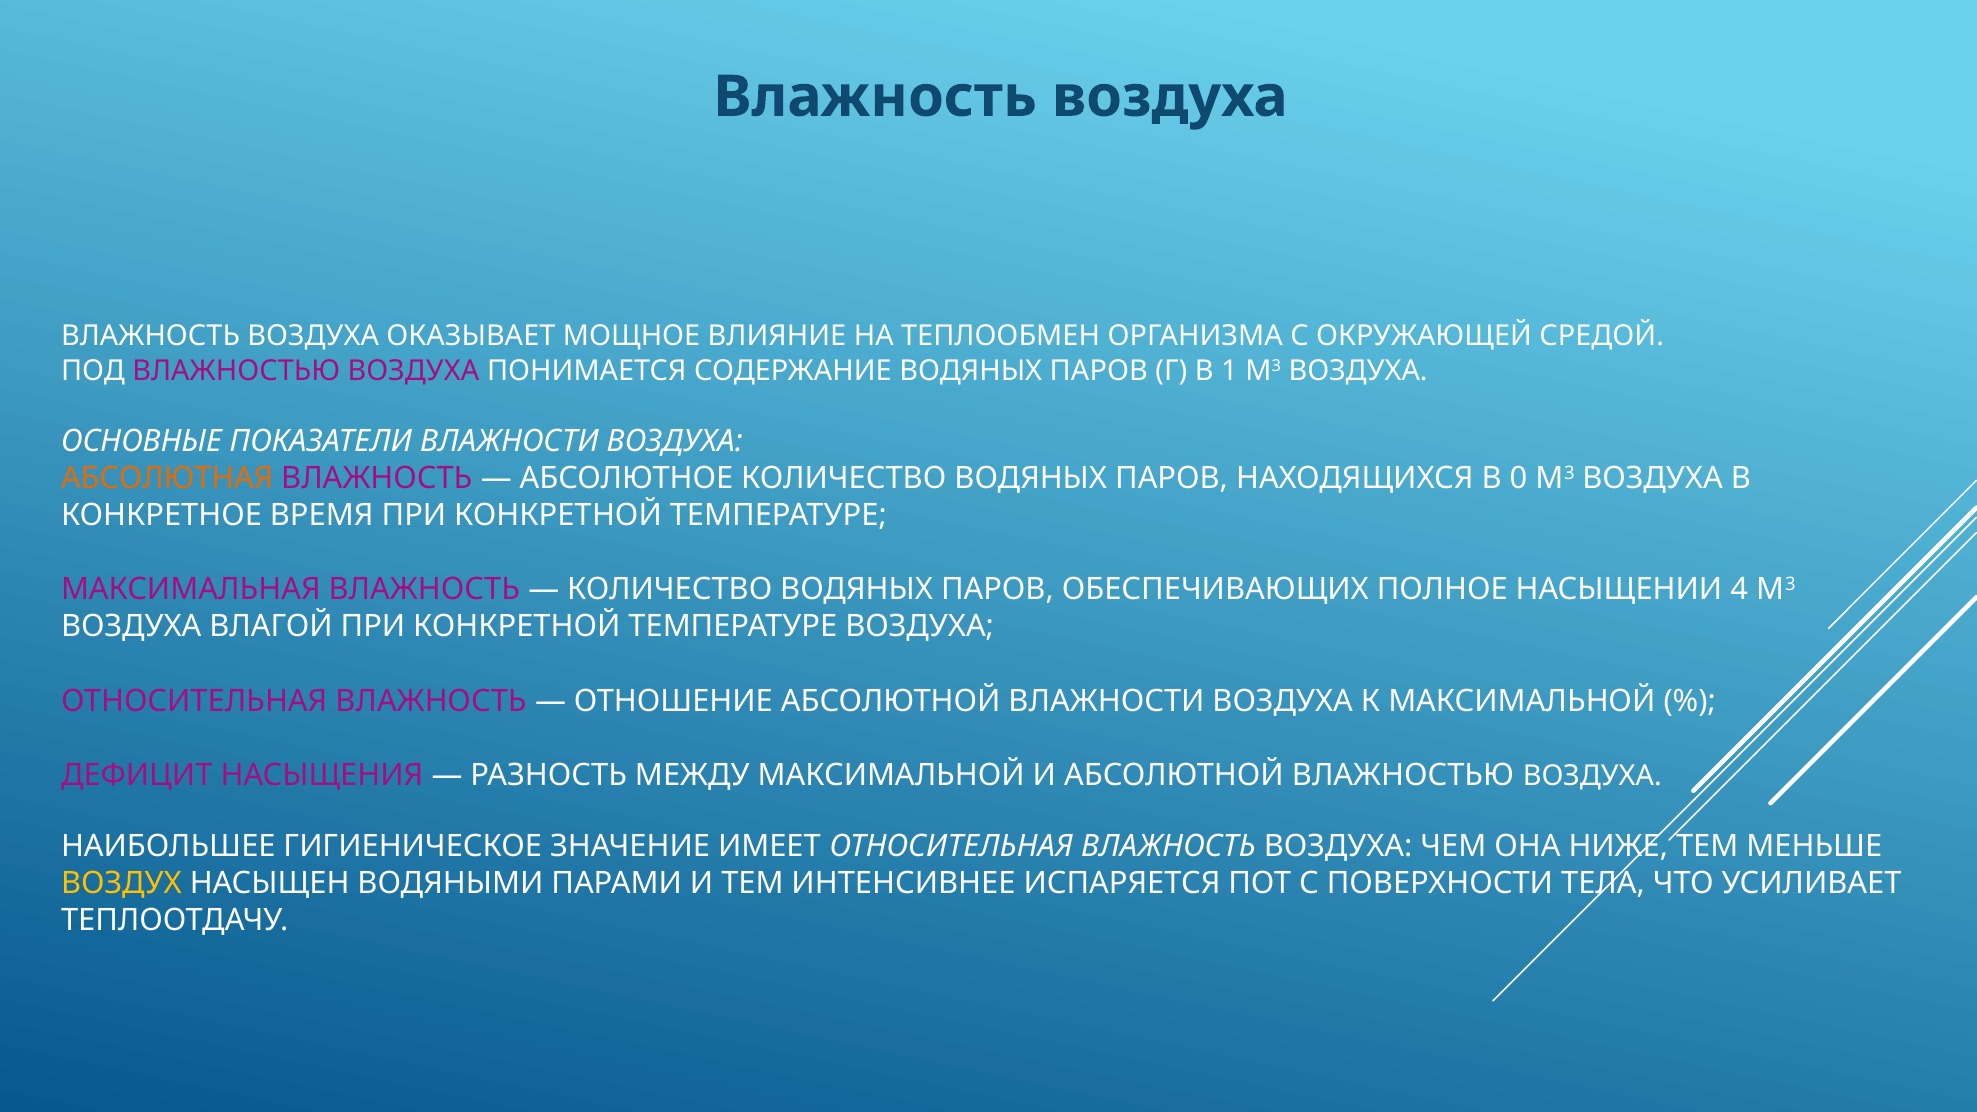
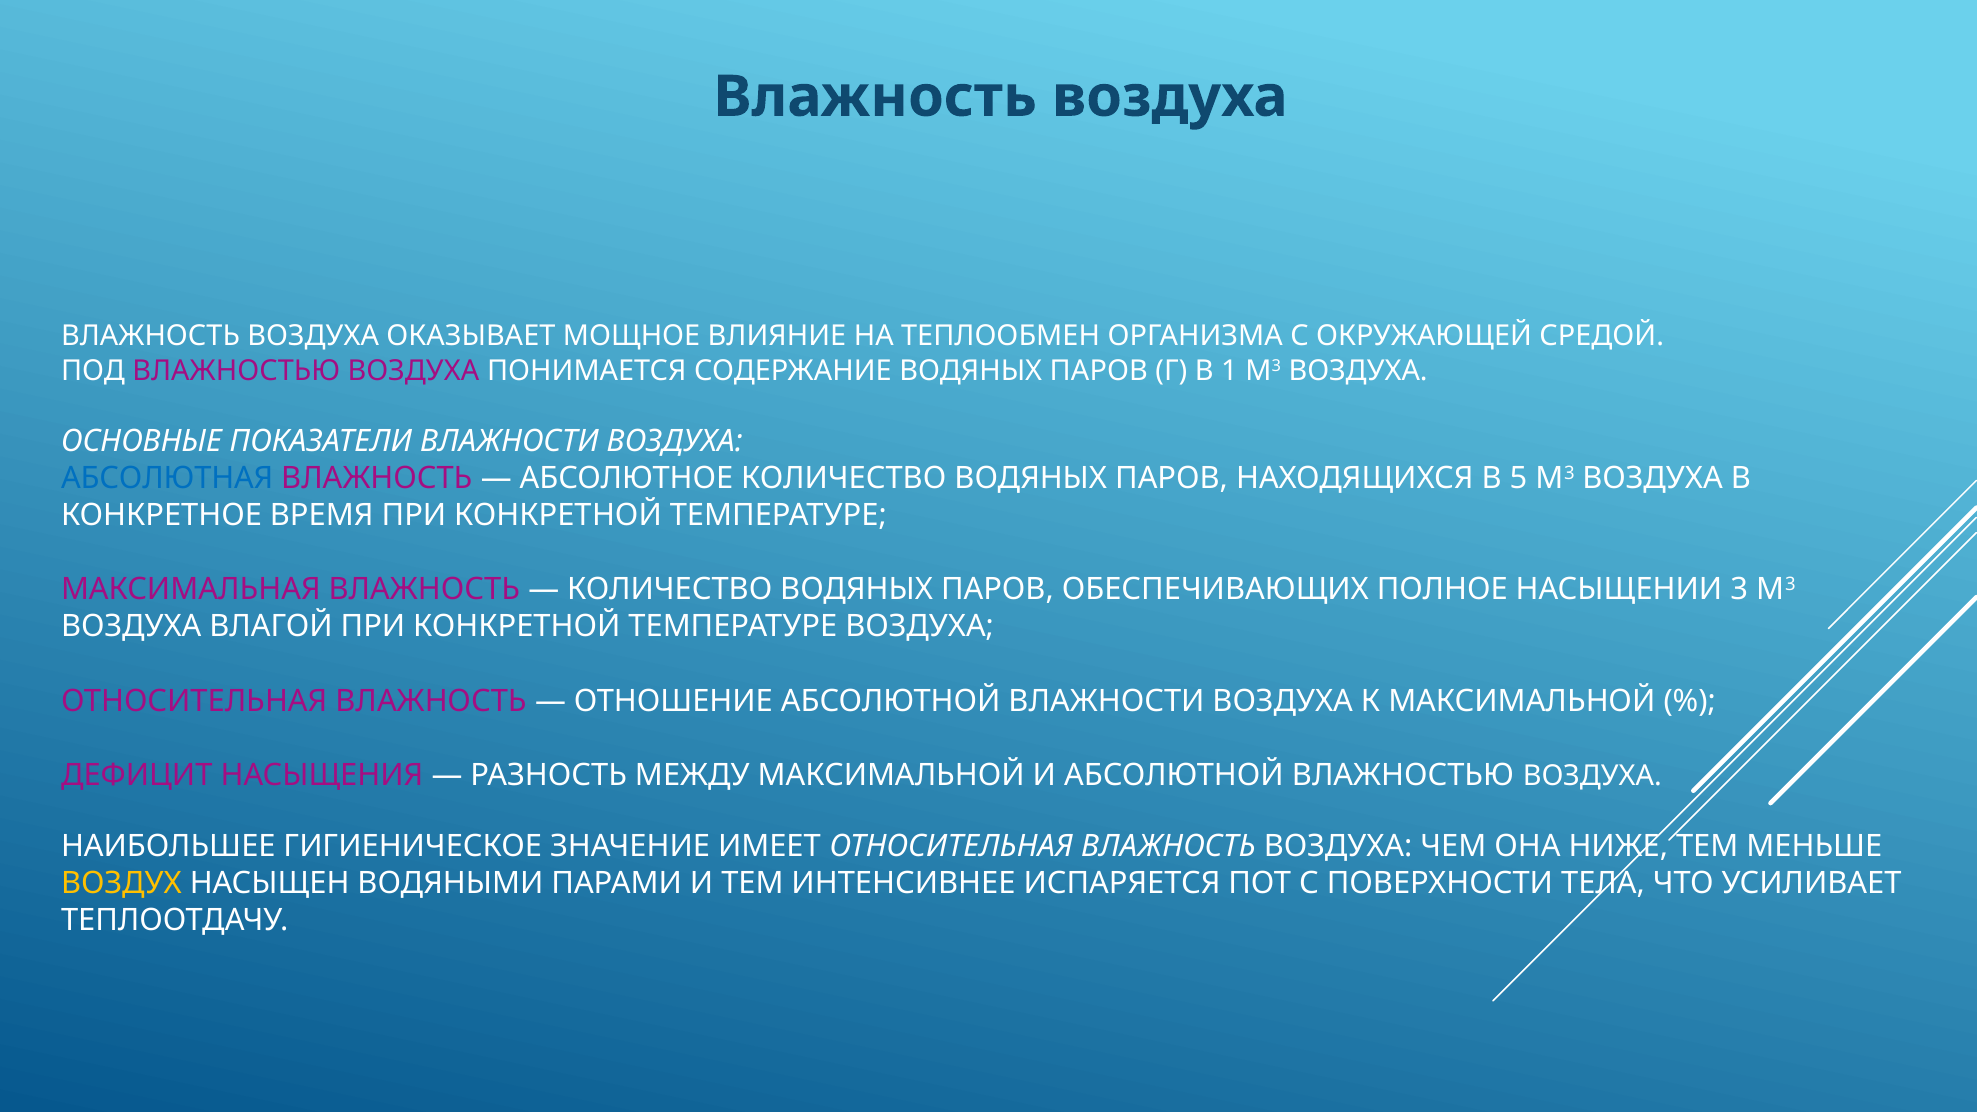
АБСОЛЮТНАЯ colour: orange -> blue
0: 0 -> 5
4: 4 -> 3
